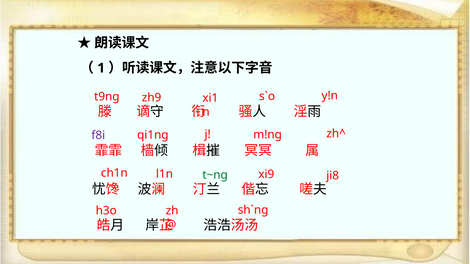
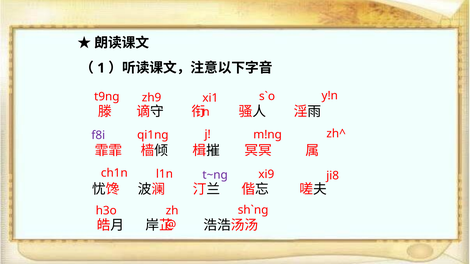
t~ng colour: green -> purple
